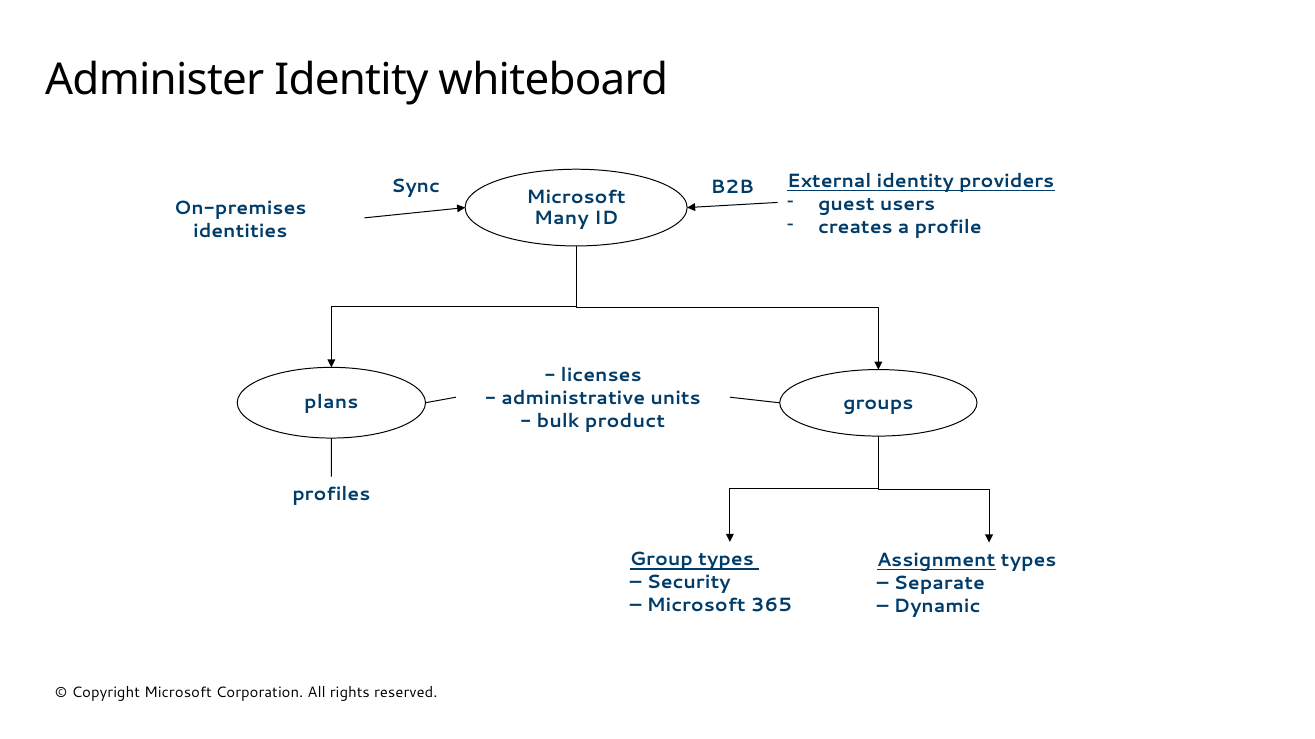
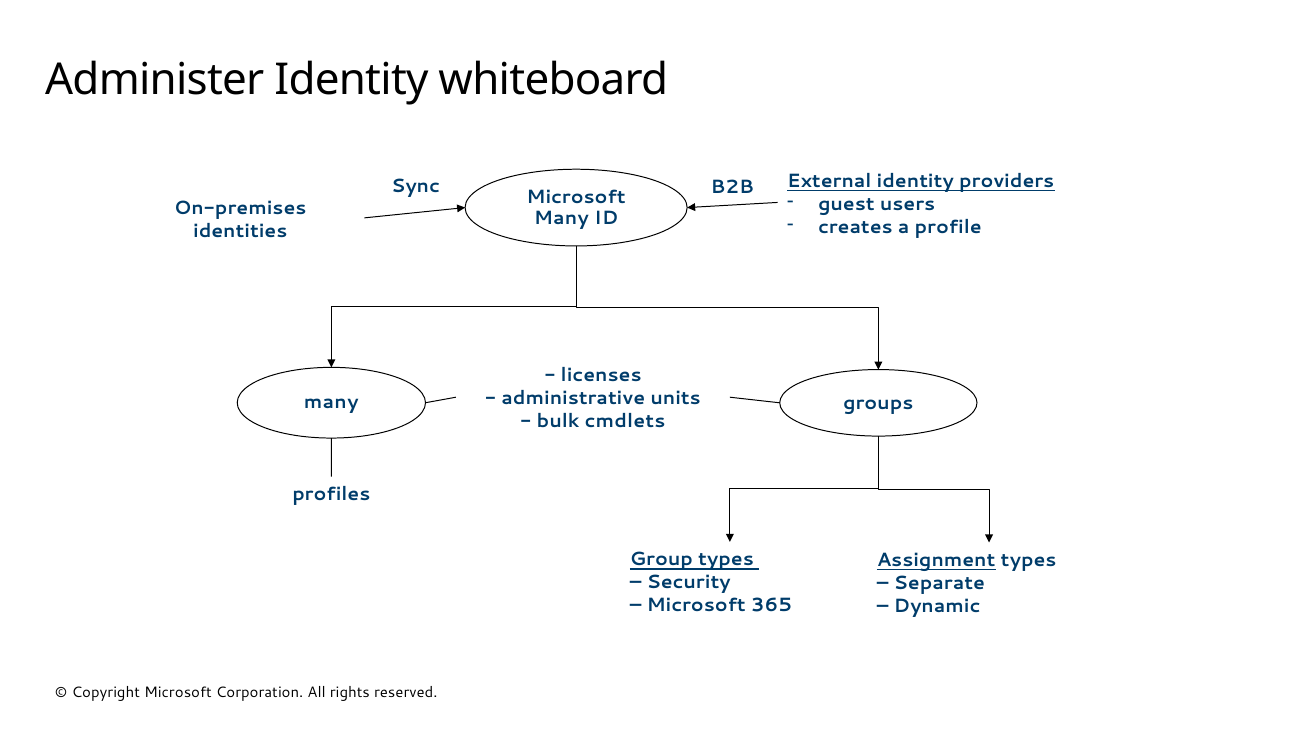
plans at (331, 403): plans -> many
product: product -> cmdlets
